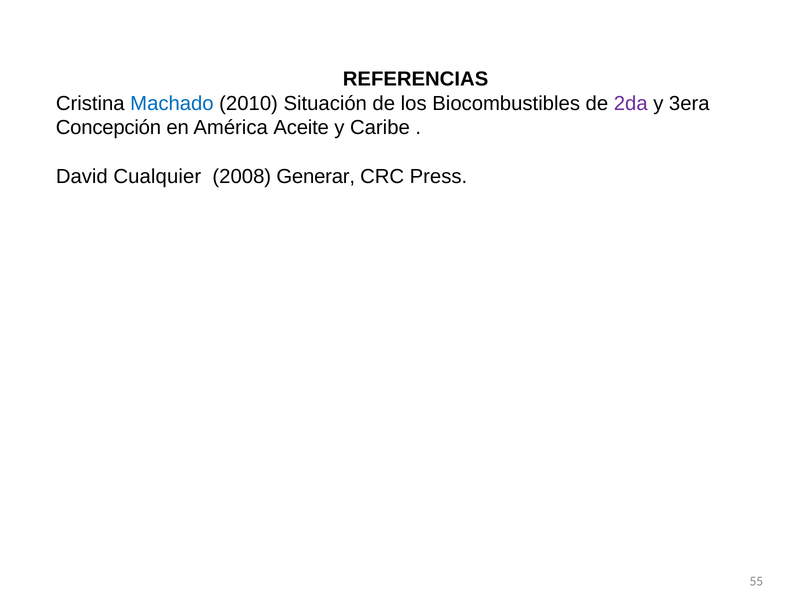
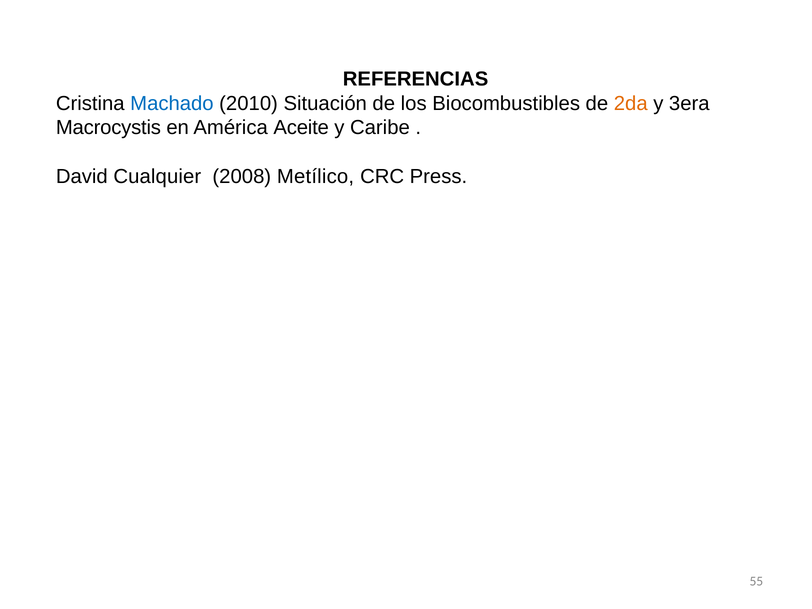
2da colour: purple -> orange
Concepción: Concepción -> Macrocystis
Generar: Generar -> Metílico
